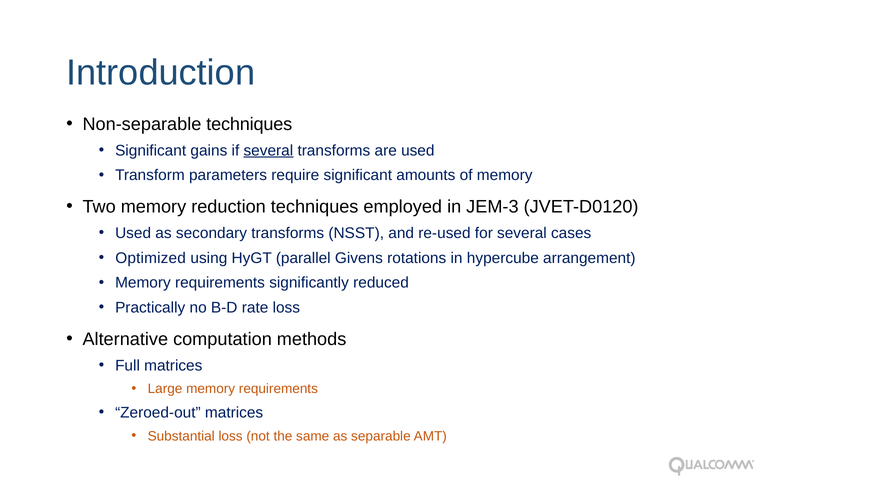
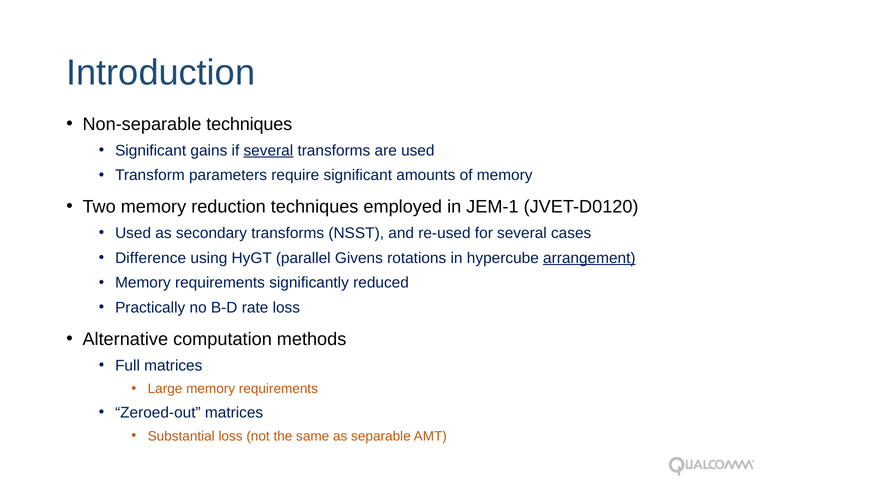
JEM-3: JEM-3 -> JEM-1
Optimized: Optimized -> Difference
arrangement underline: none -> present
